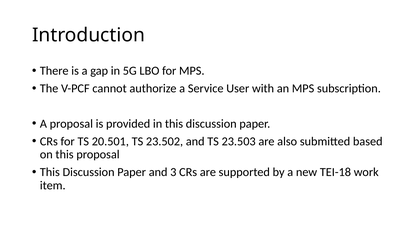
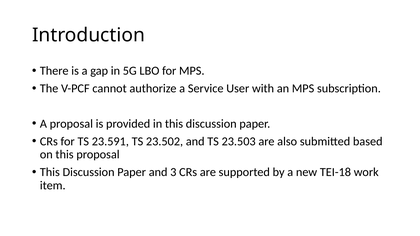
20.501: 20.501 -> 23.591
